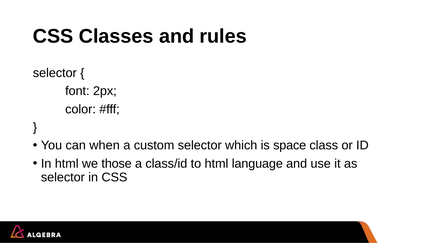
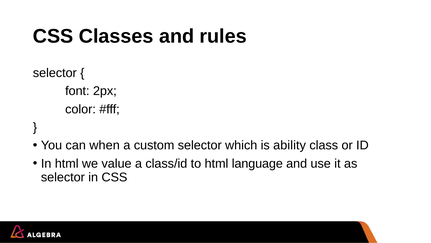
space: space -> ability
those: those -> value
